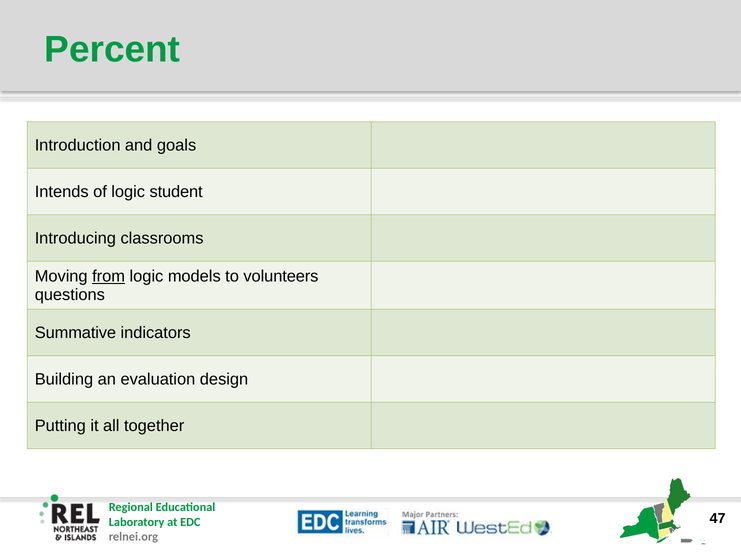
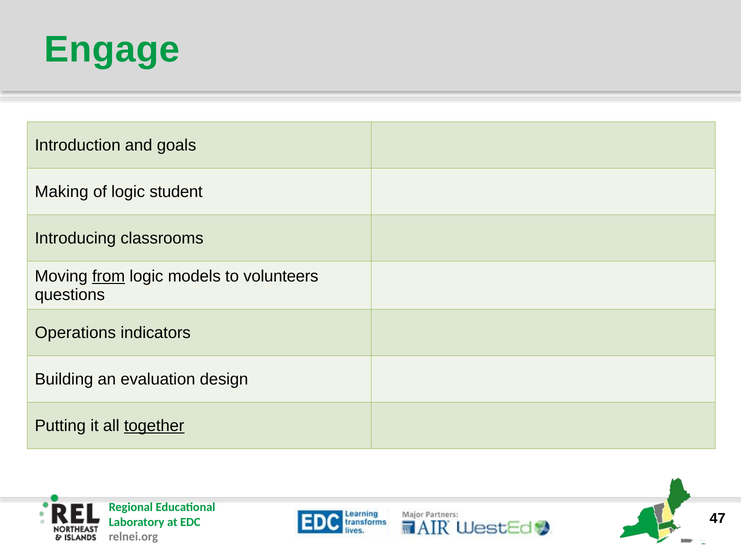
Percent: Percent -> Engage
Intends: Intends -> Making
Summative: Summative -> Operations
together underline: none -> present
